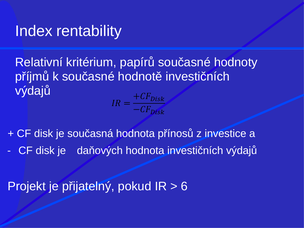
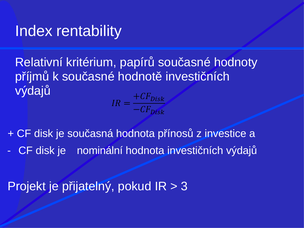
daňových: daňových -> nominální
6: 6 -> 3
